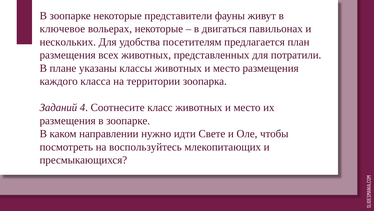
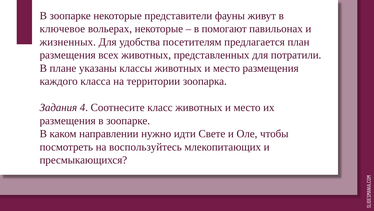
двигаться: двигаться -> помогают
нескольких: нескольких -> жизненных
Заданий: Заданий -> Задания
